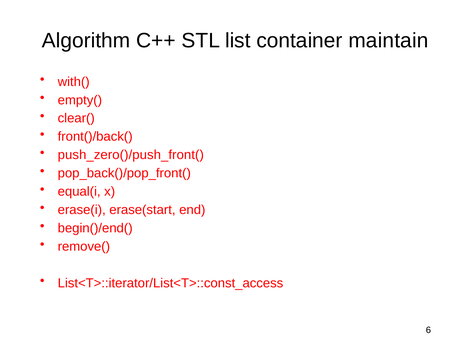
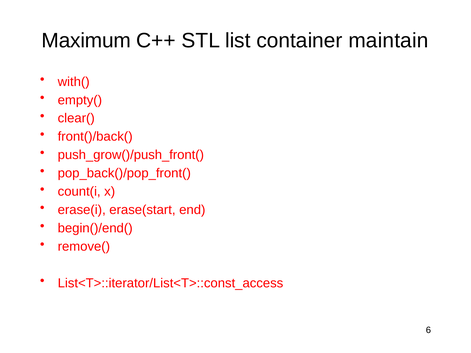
Algorithm: Algorithm -> Maximum
push_zero()/push_front(: push_zero()/push_front( -> push_grow()/push_front(
equal(i: equal(i -> count(i
